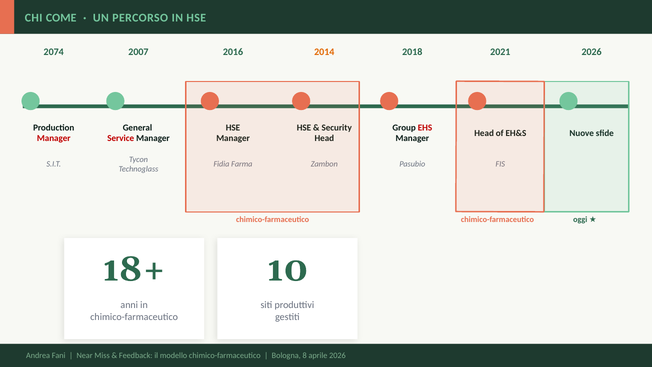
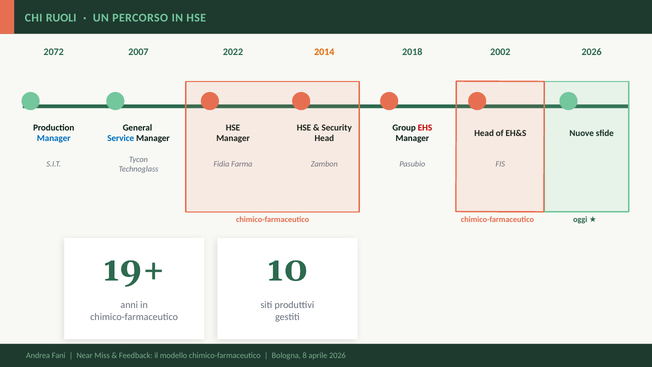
COME: COME -> RUOLI
2074: 2074 -> 2072
2016: 2016 -> 2022
2021: 2021 -> 2002
Manager at (54, 138) colour: red -> blue
Service colour: red -> blue
18+: 18+ -> 19+
